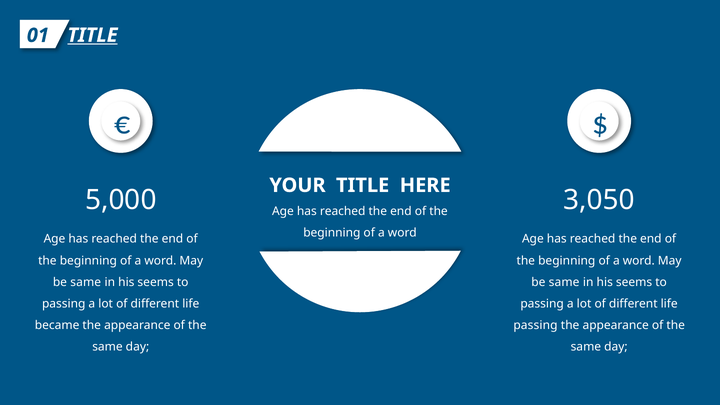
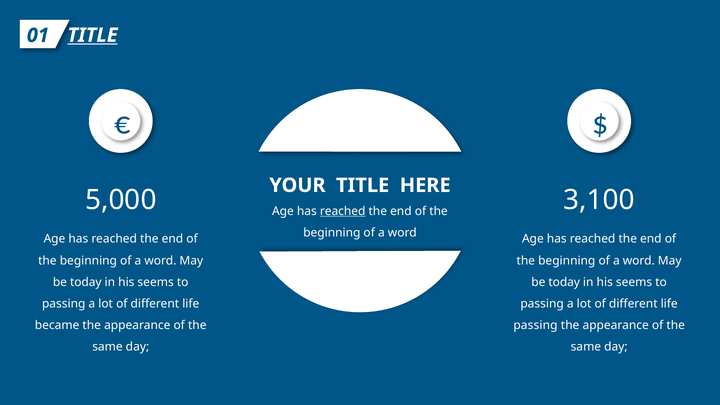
3,050: 3,050 -> 3,100
reached at (343, 211) underline: none -> present
same at (86, 282): same -> today
same at (564, 282): same -> today
